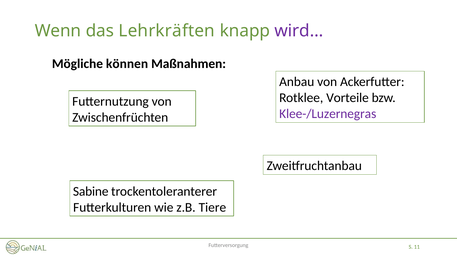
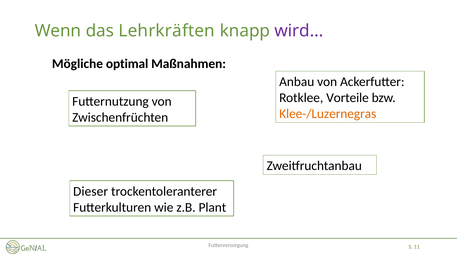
können: können -> optimal
Klee-/Luzernegras colour: purple -> orange
Sabine: Sabine -> Dieser
Tiere: Tiere -> Plant
